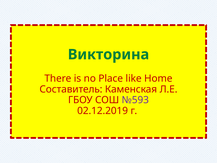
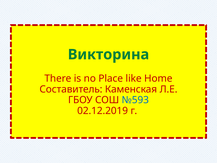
№593 colour: purple -> blue
